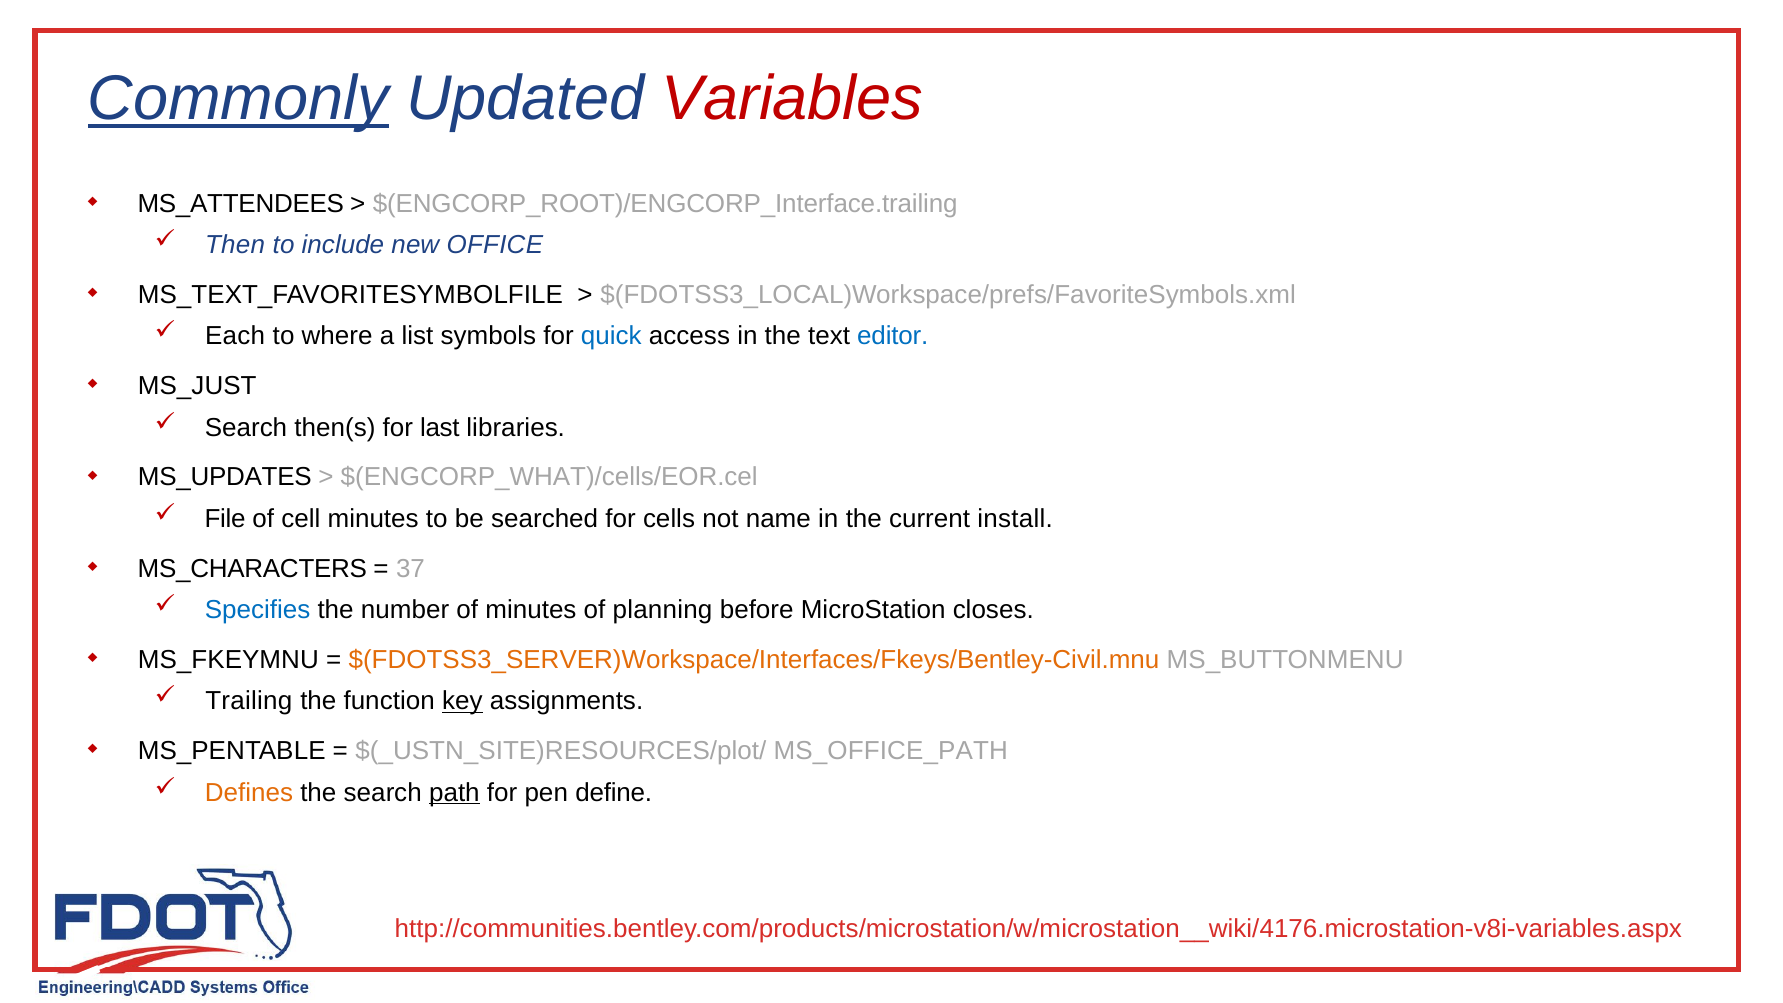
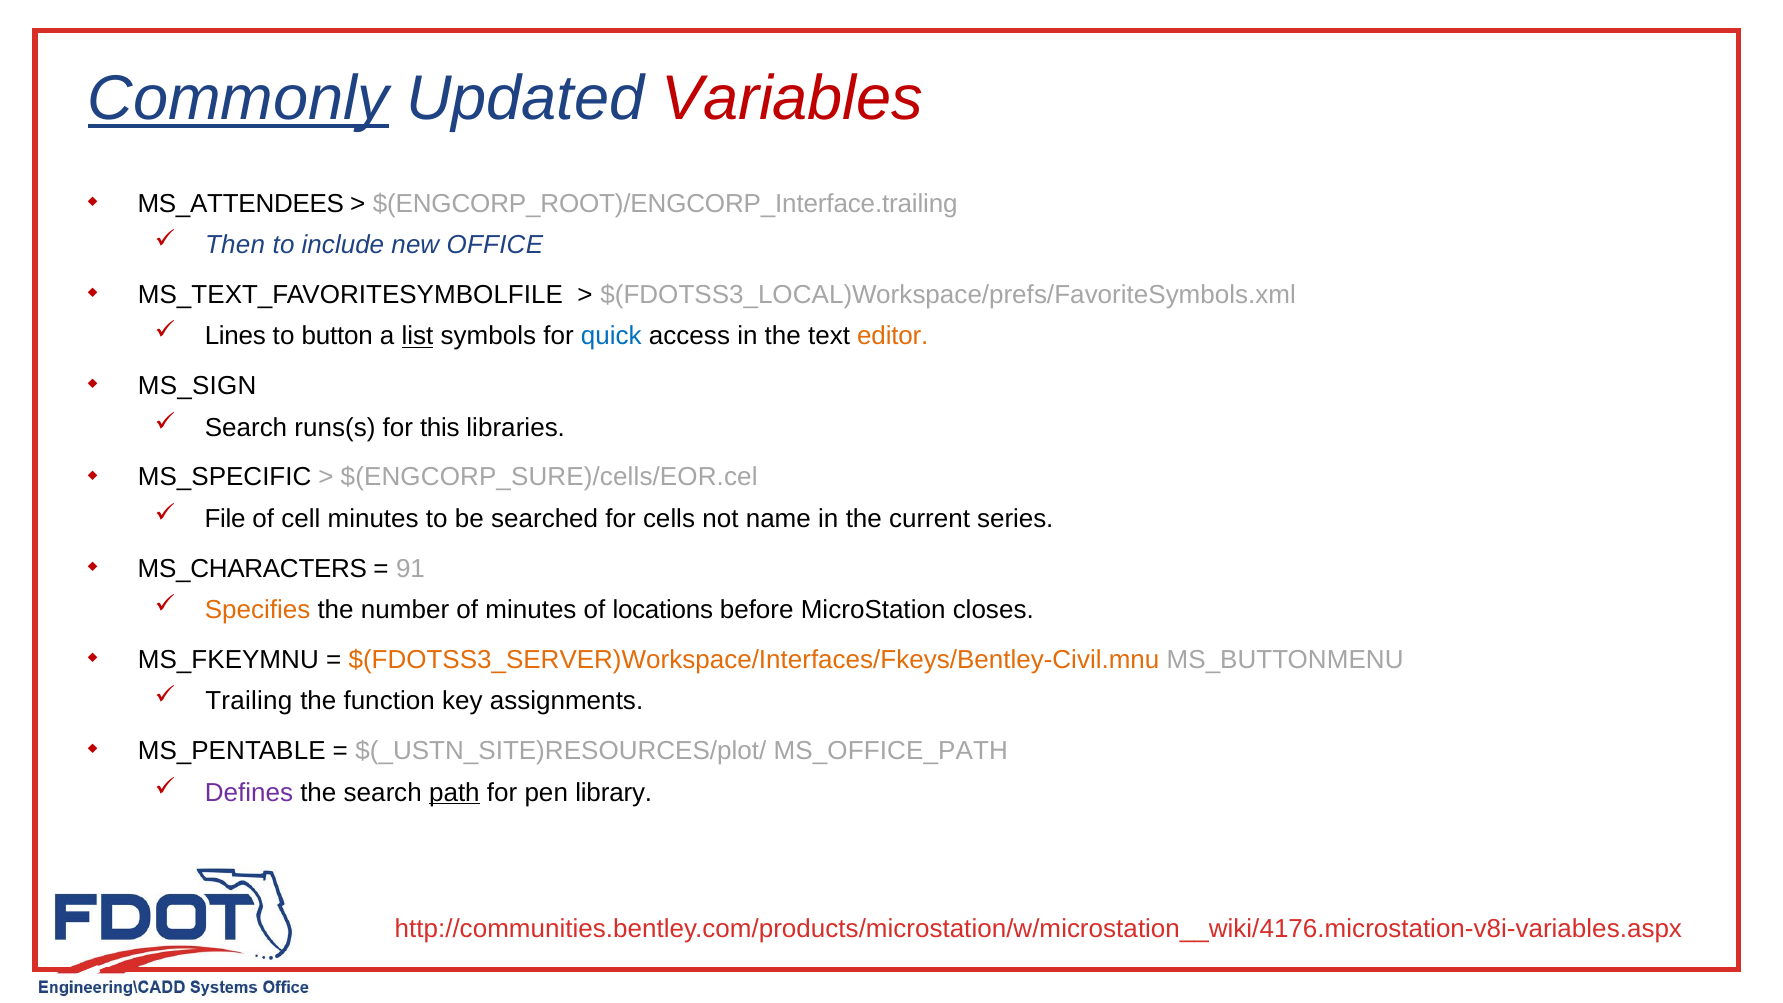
Each: Each -> Lines
where: where -> button
list underline: none -> present
editor colour: blue -> orange
MS_JUST: MS_JUST -> MS_SIGN
then(s: then(s -> runs(s
last: last -> this
MS_UPDATES: MS_UPDATES -> MS_SPECIFIC
$(ENGCORP_WHAT)/cells/EOR.cel: $(ENGCORP_WHAT)/cells/EOR.cel -> $(ENGCORP_SURE)/cells/EOR.cel
install: install -> series
37: 37 -> 91
Specifies colour: blue -> orange
planning: planning -> locations
key underline: present -> none
Defines colour: orange -> purple
define: define -> library
